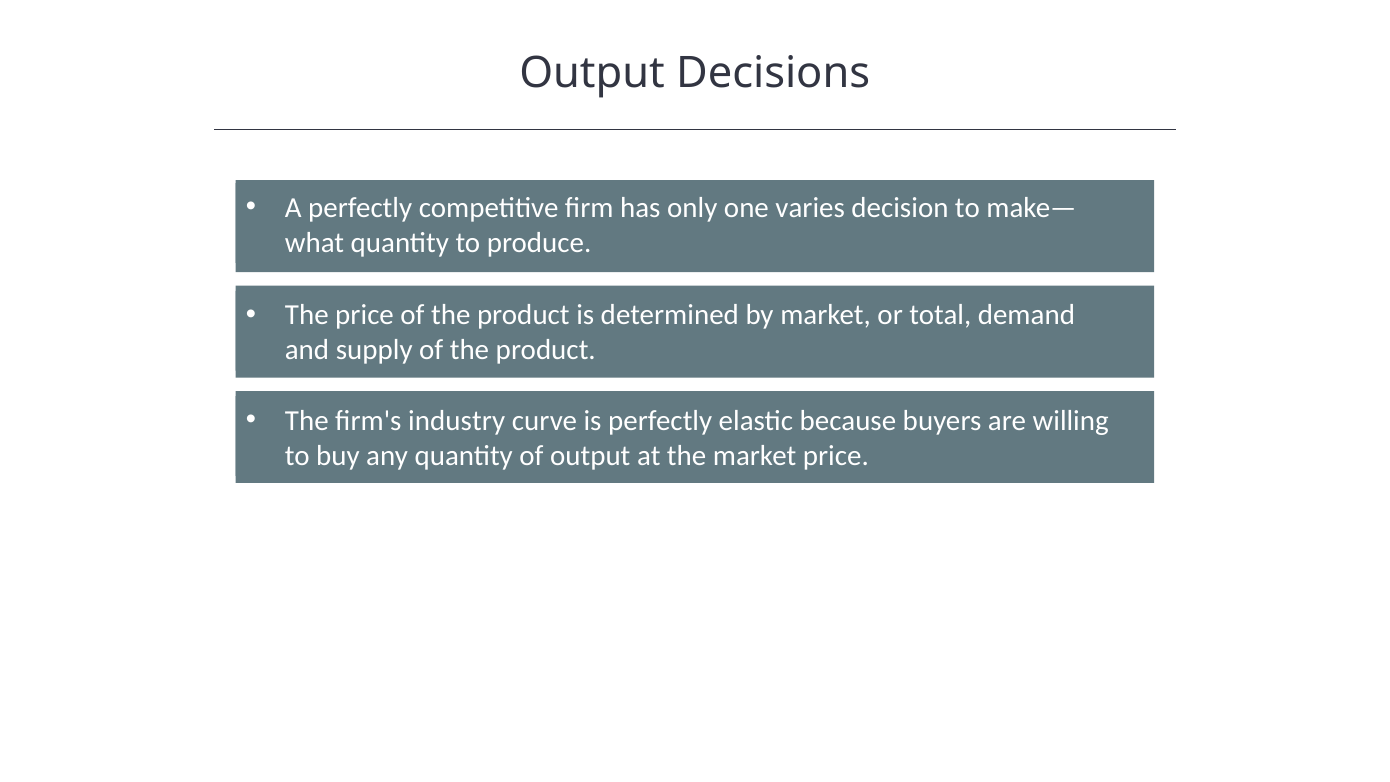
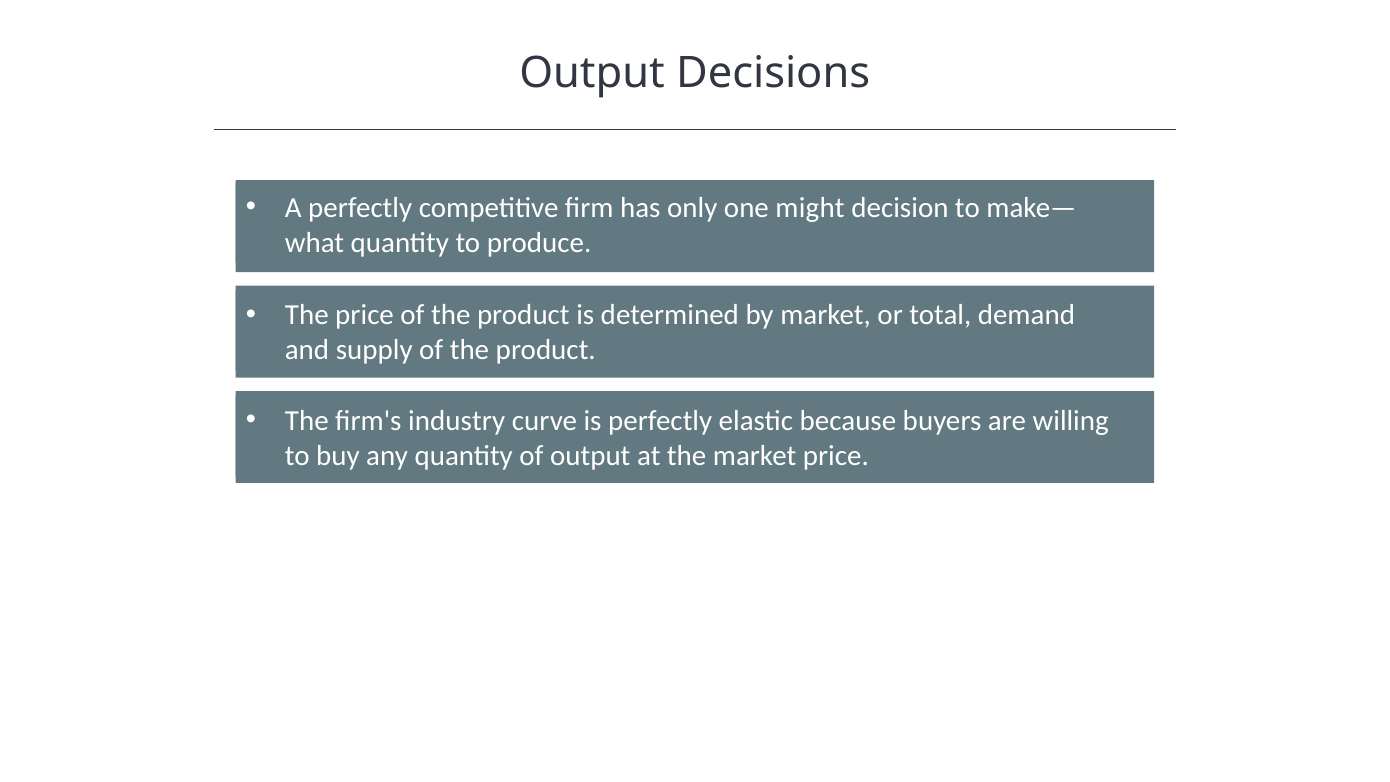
varies: varies -> might
